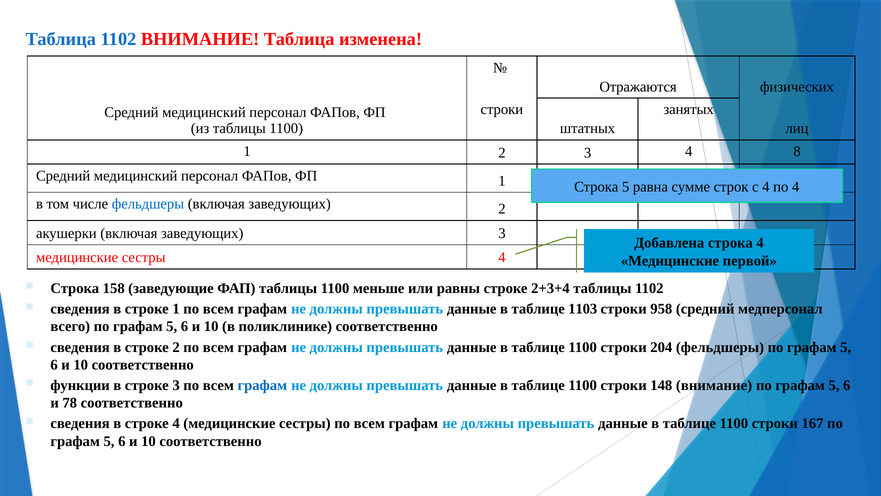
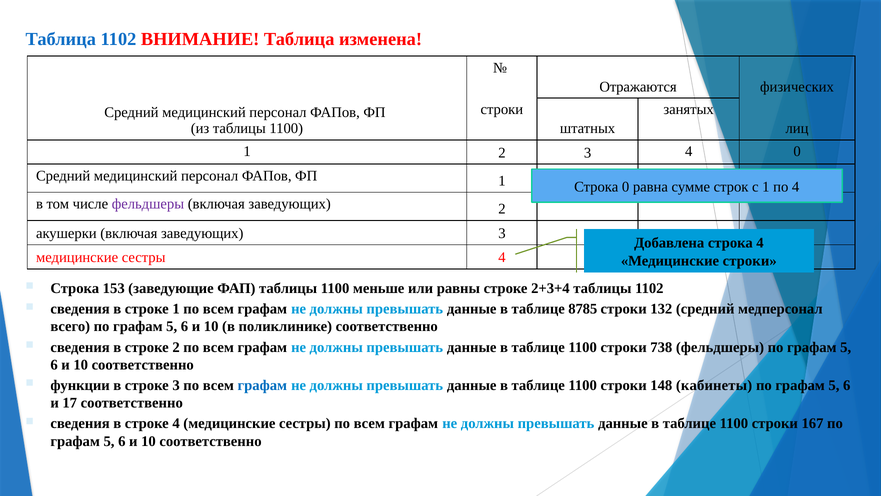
4 8: 8 -> 0
Строка 5: 5 -> 0
с 4: 4 -> 1
фельдшеры at (148, 204) colour: blue -> purple
Медицинские первой: первой -> строки
158: 158 -> 153
1103: 1103 -> 8785
958: 958 -> 132
204: 204 -> 738
148 внимание: внимание -> кабинеты
78: 78 -> 17
